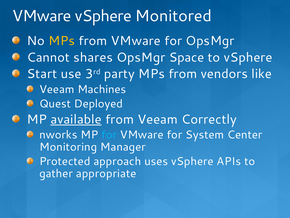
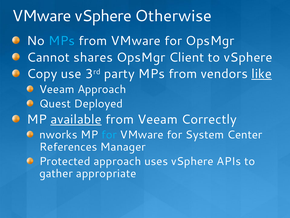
Monitored: Monitored -> Otherwise
MPs at (62, 41) colour: yellow -> light blue
Space: Space -> Client
Start: Start -> Copy
like underline: none -> present
Veeam Machines: Machines -> Approach
Monitoring: Monitoring -> References
